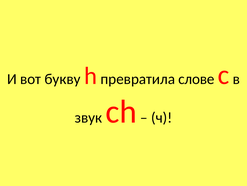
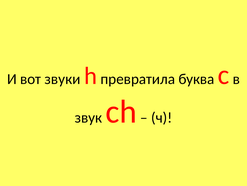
букву: букву -> звуки
слове: слове -> буква
